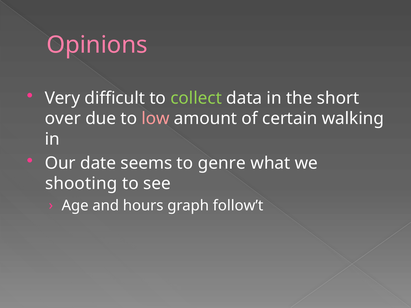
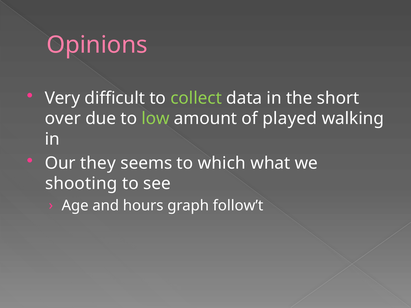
low colour: pink -> light green
certain: certain -> played
date: date -> they
genre: genre -> which
